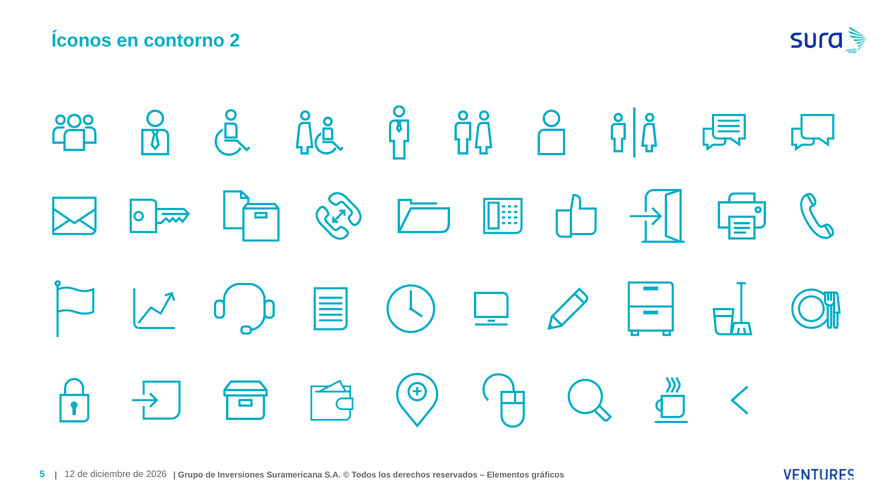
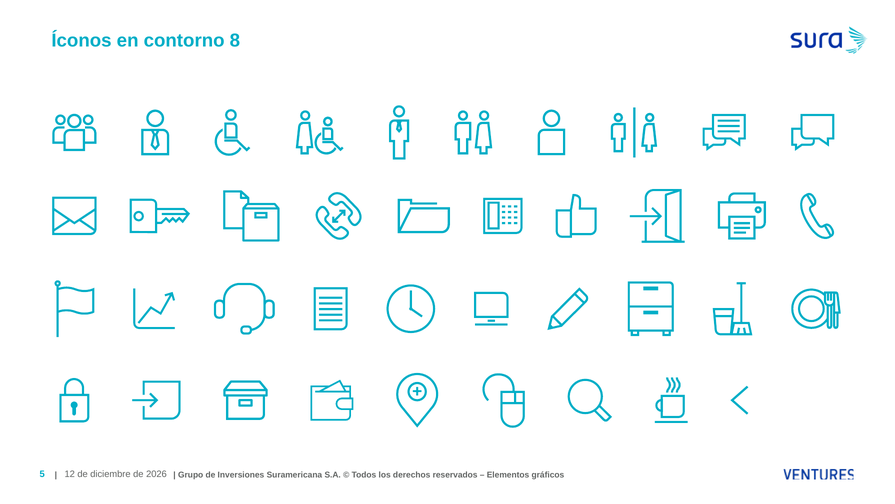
2: 2 -> 8
